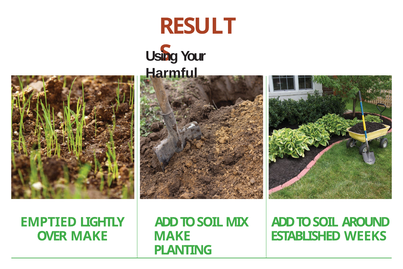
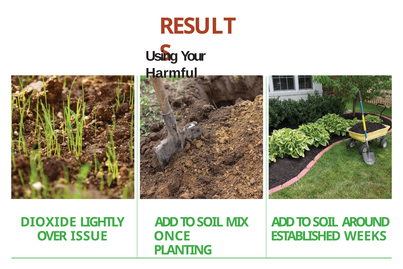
EMPTIED: EMPTIED -> DIOXIDE
OVER MAKE: MAKE -> ISSUE
MAKE at (172, 236): MAKE -> ONCE
